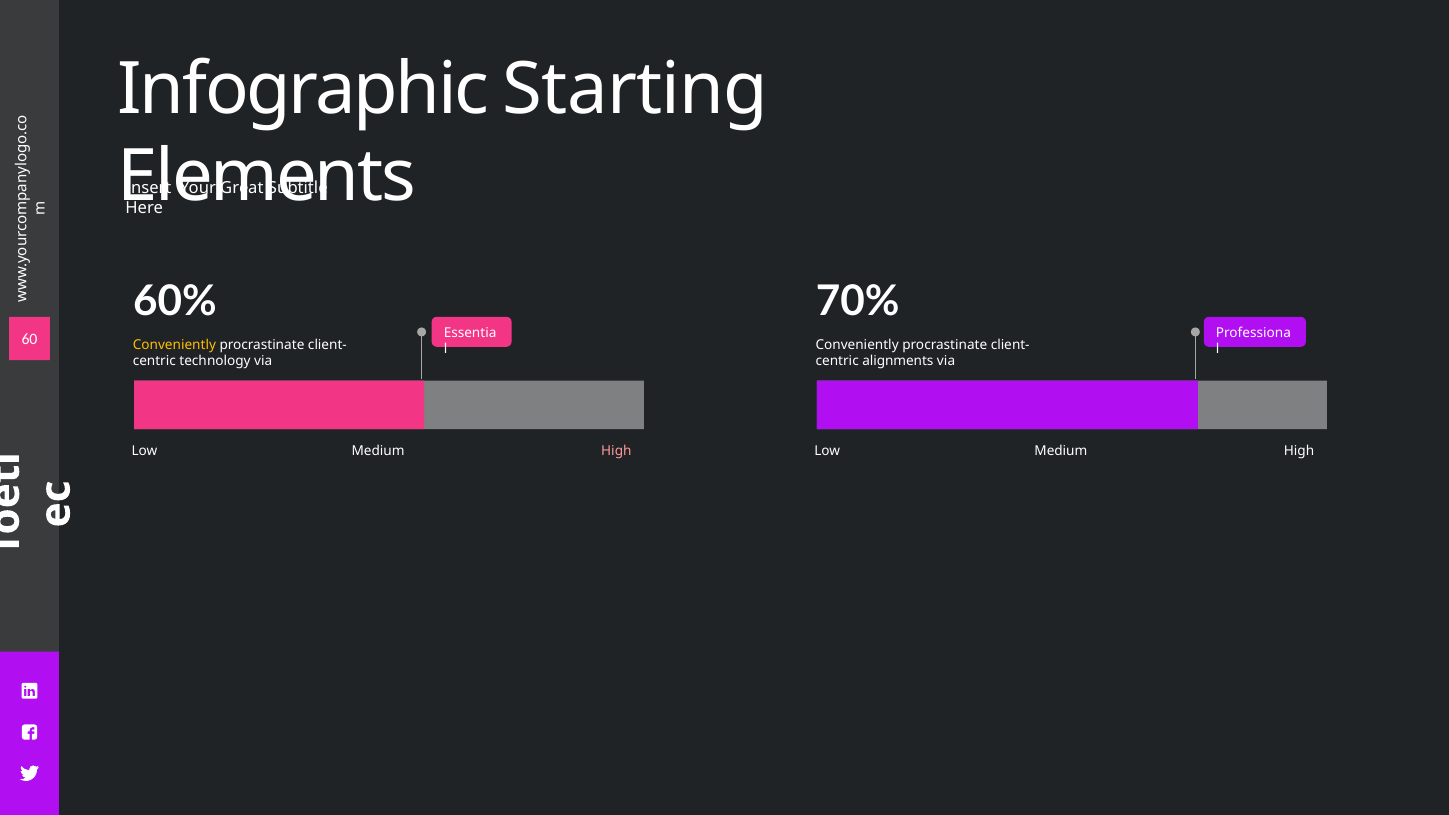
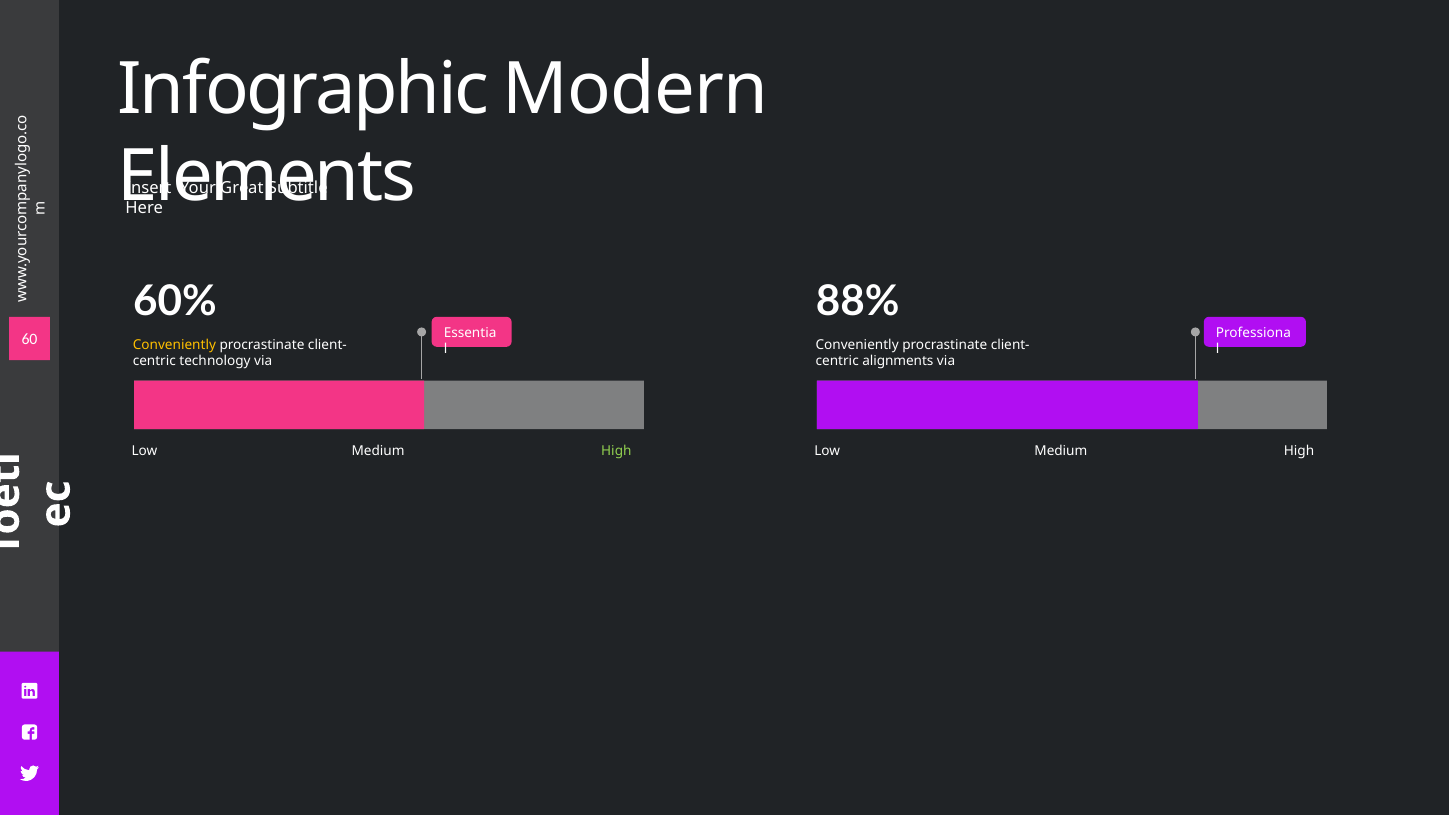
Starting: Starting -> Modern
70%: 70% -> 88%
High at (616, 451) colour: pink -> light green
